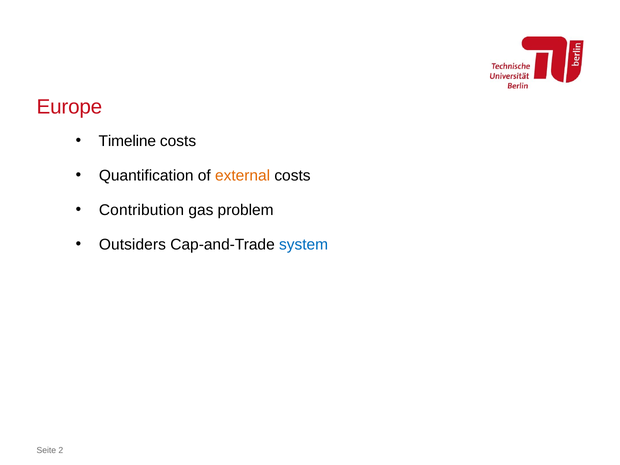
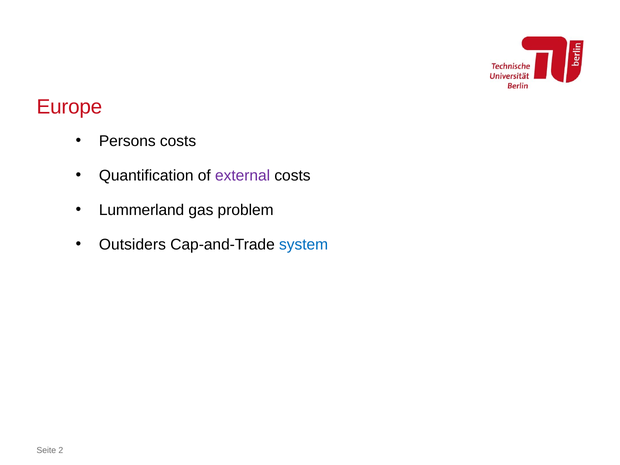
Timeline: Timeline -> Persons
external colour: orange -> purple
Contribution: Contribution -> Lummerland
